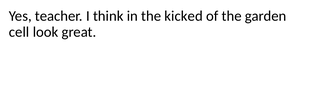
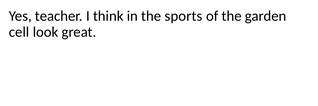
kicked: kicked -> sports
